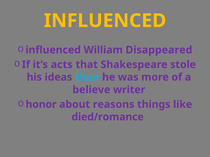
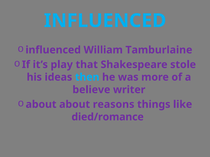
INFLUENCED at (105, 21) colour: yellow -> light blue
Disappeared: Disappeared -> Tamburlaine
acts: acts -> play
honor at (41, 105): honor -> about
